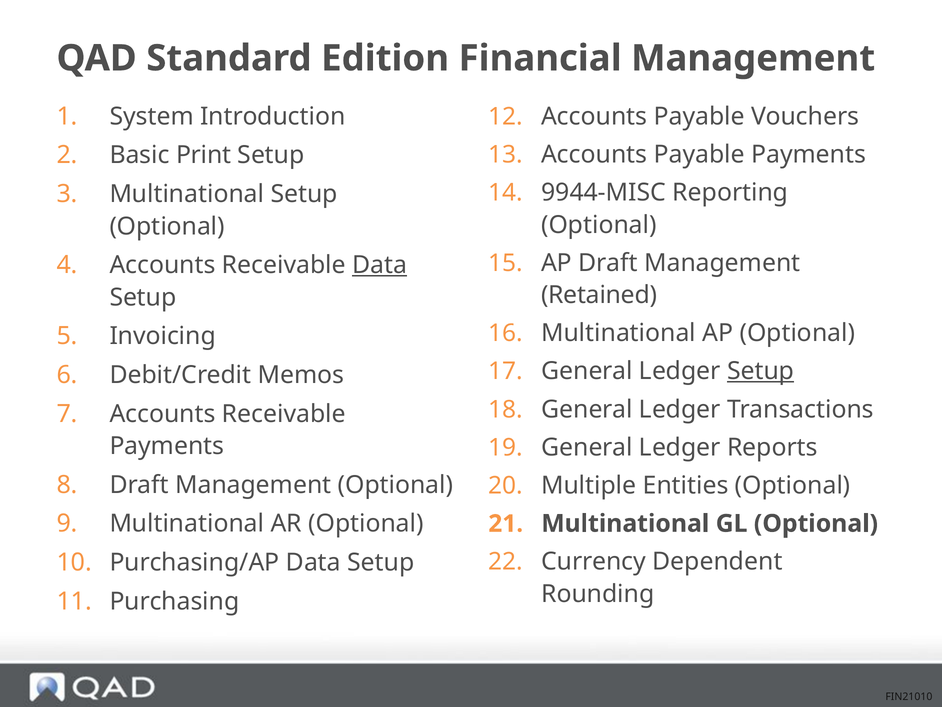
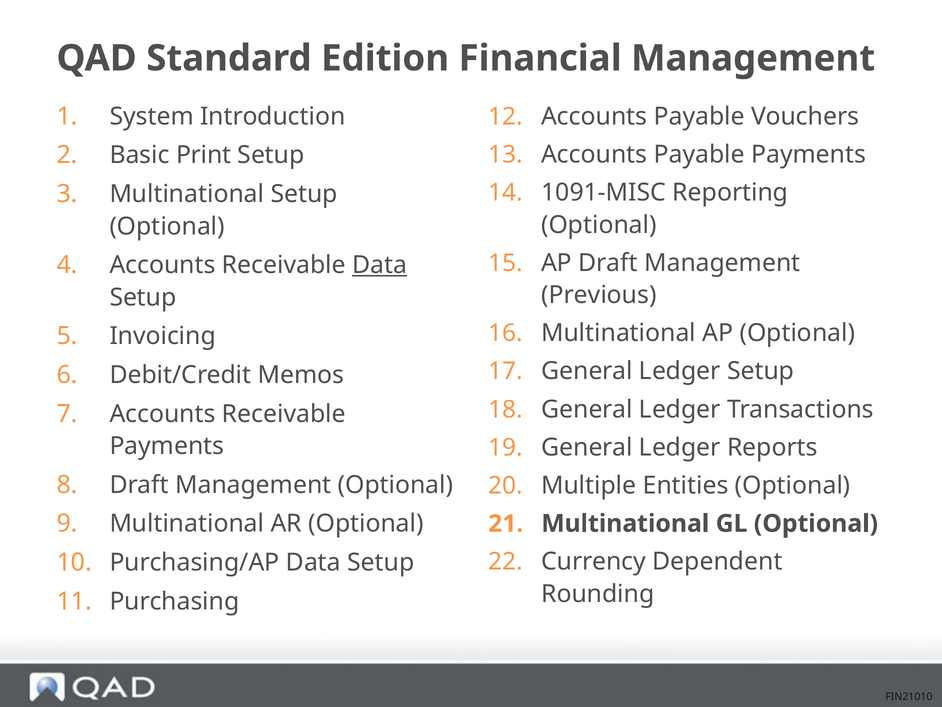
9944-MISC: 9944-MISC -> 1091-MISC
Retained: Retained -> Previous
Setup at (761, 371) underline: present -> none
